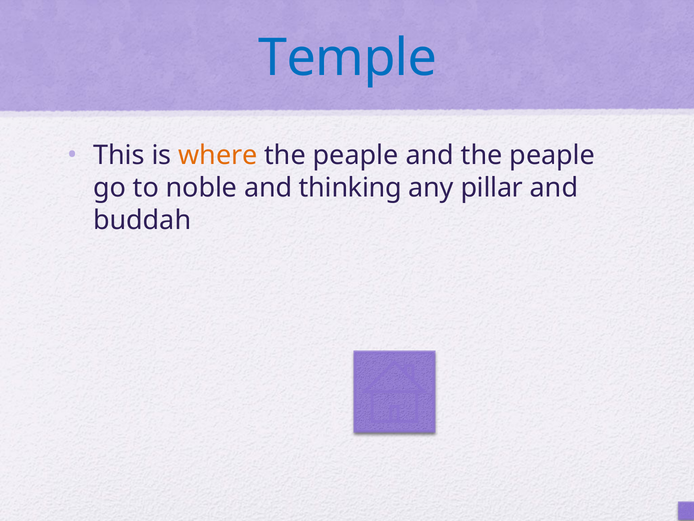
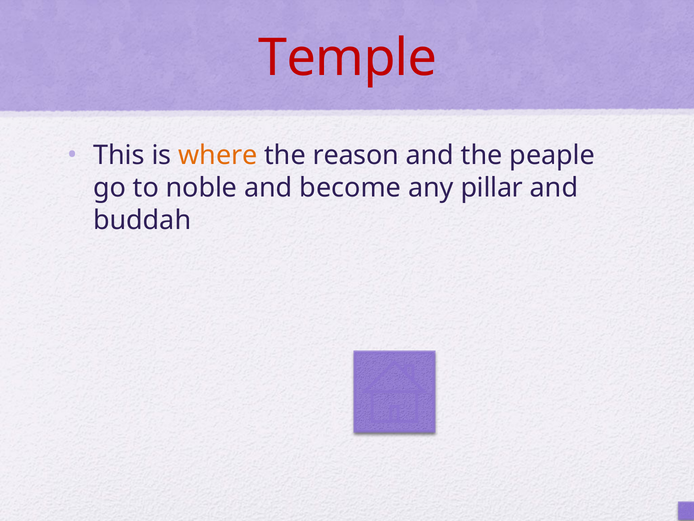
Temple colour: blue -> red
peaple at (356, 155): peaple -> reason
thinking: thinking -> become
